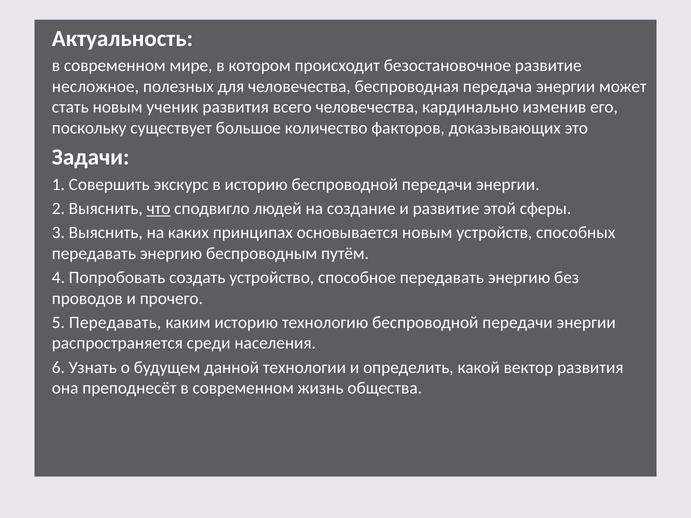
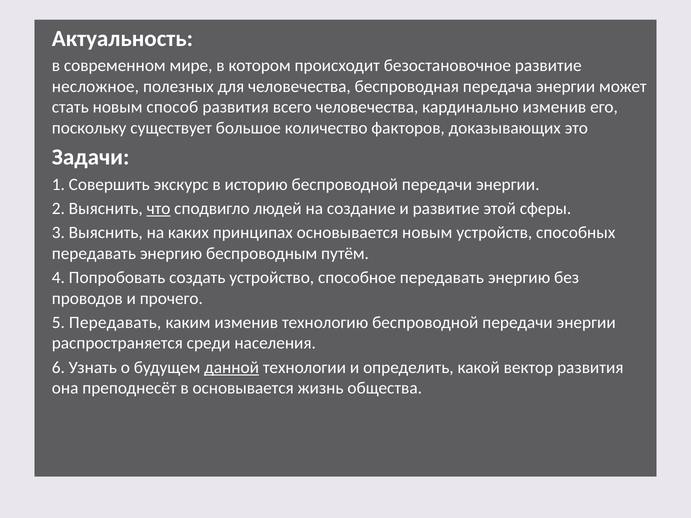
ученик: ученик -> способ
каким историю: историю -> изменив
данной underline: none -> present
преподнесёт в современном: современном -> основывается
